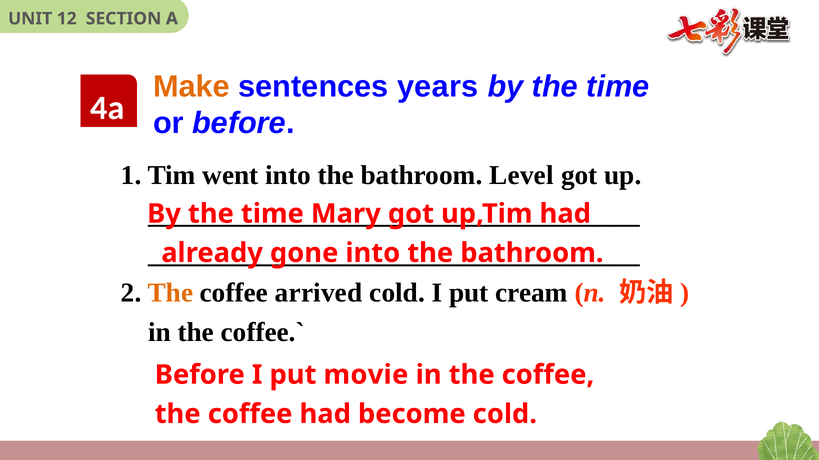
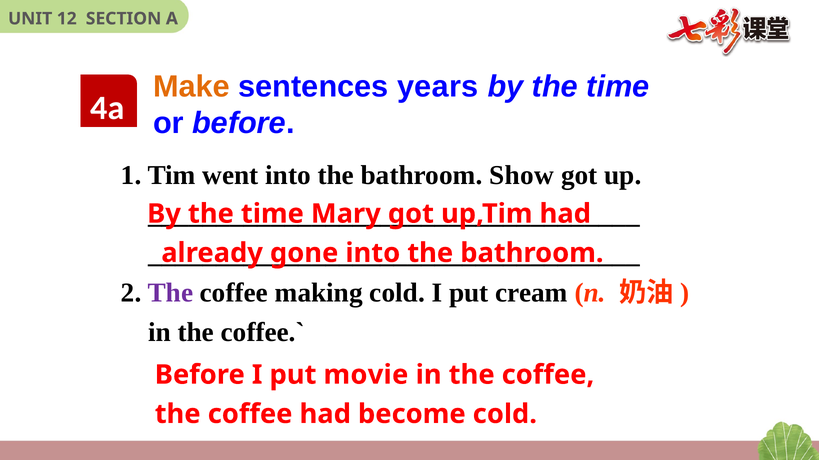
Level: Level -> Show
The at (170, 293) colour: orange -> purple
arrived: arrived -> making
